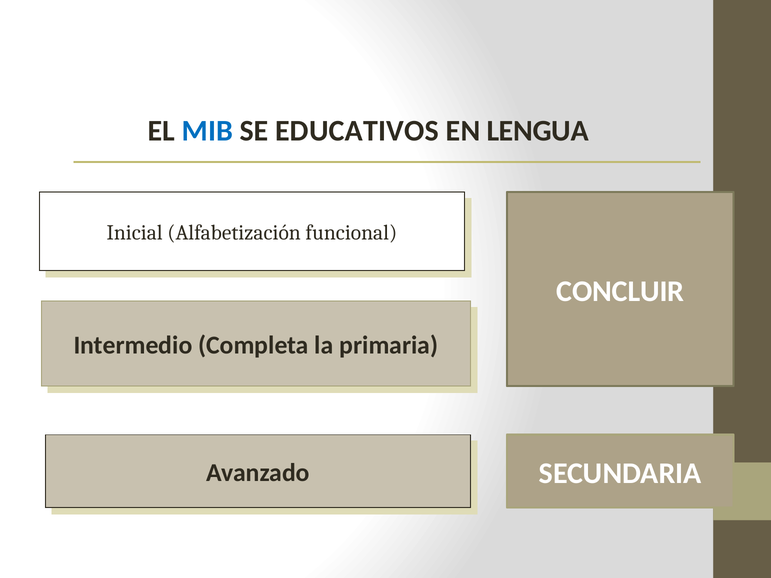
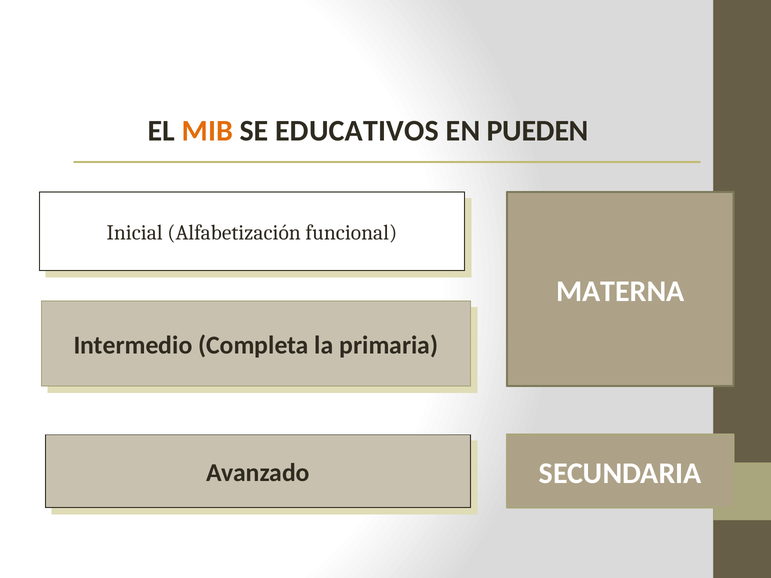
MIB colour: blue -> orange
LENGUA: LENGUA -> PUEDEN
CONCLUIR: CONCLUIR -> MATERNA
